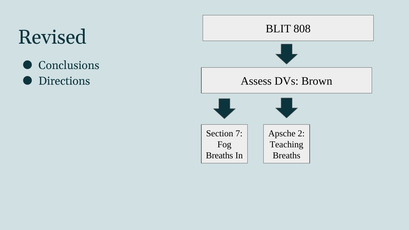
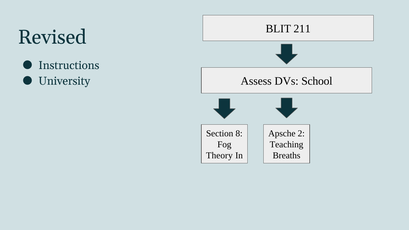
808: 808 -> 211
Conclusions: Conclusions -> Instructions
Directions: Directions -> University
Brown: Brown -> School
7: 7 -> 8
Breaths at (219, 155): Breaths -> Theory
